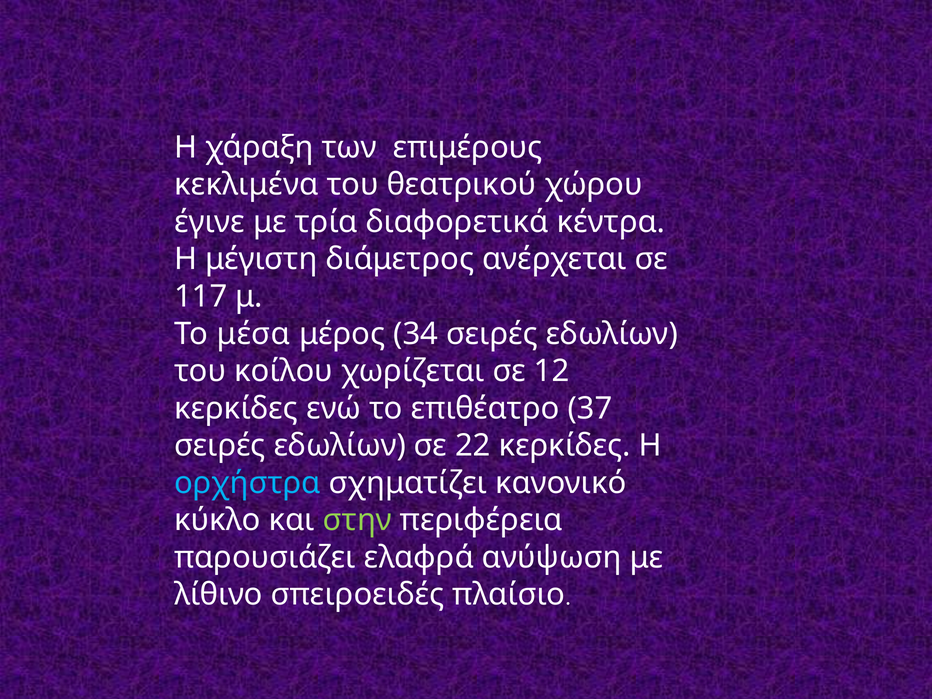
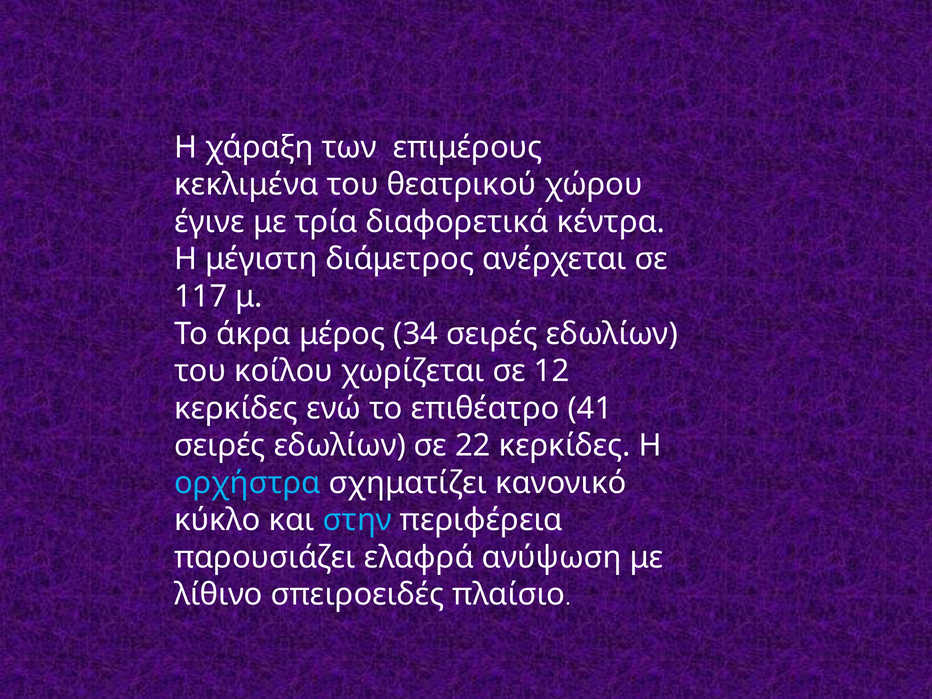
μέσα: μέσα -> άκρα
37: 37 -> 41
στην colour: light green -> light blue
